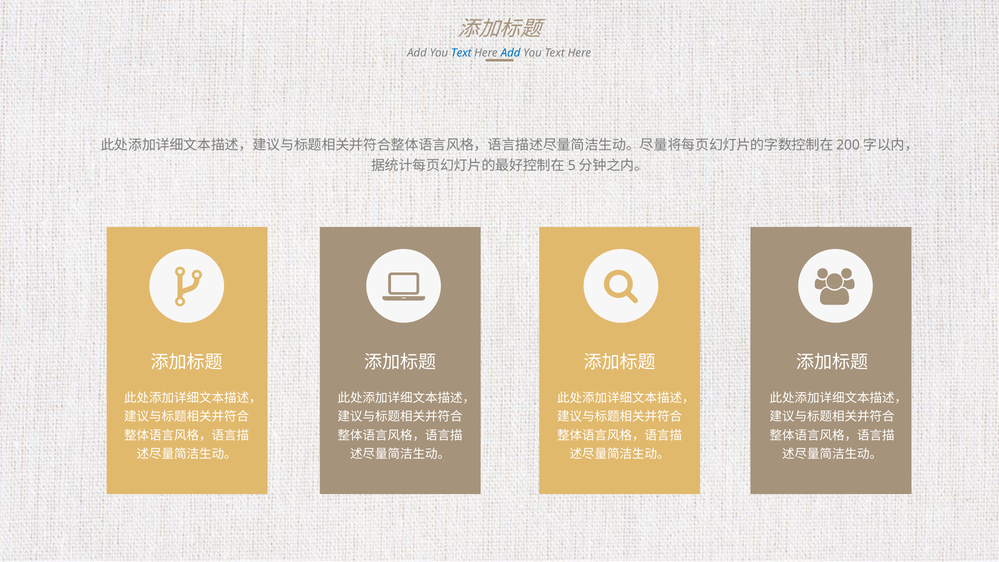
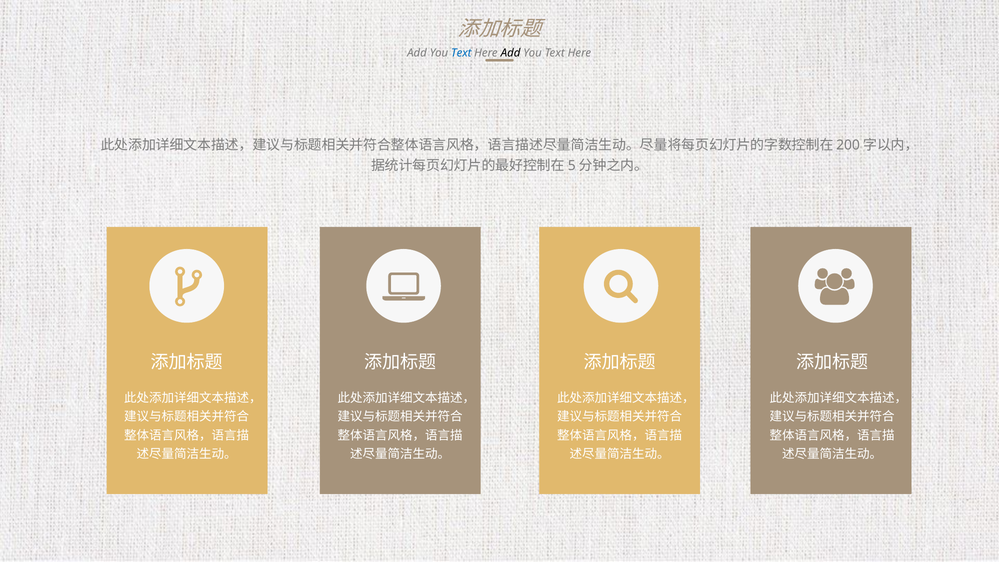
Add at (511, 53) colour: blue -> black
